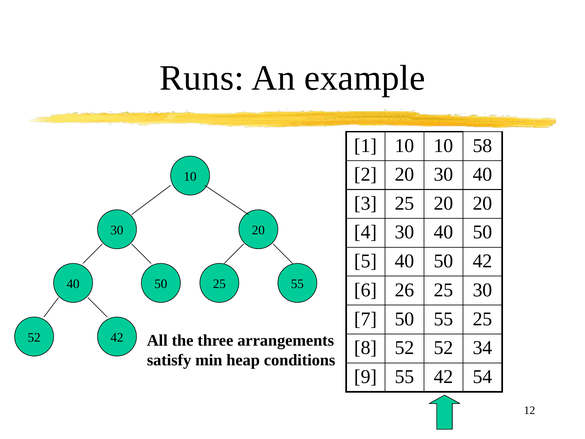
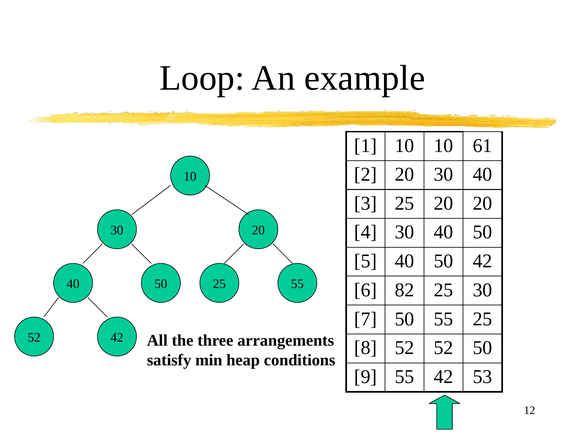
Runs: Runs -> Loop
58: 58 -> 61
26: 26 -> 82
52 34: 34 -> 50
54: 54 -> 53
